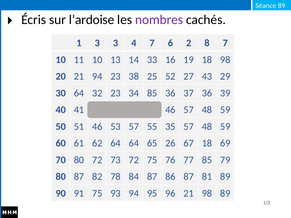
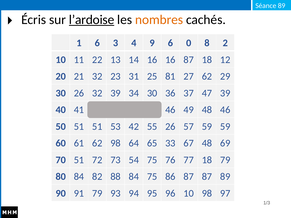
l’ardoise underline: none -> present
nombres colour: purple -> orange
1 3: 3 -> 6
4 7: 7 -> 9
2: 2 -> 0
8 7: 7 -> 2
11 10: 10 -> 22
14 33: 33 -> 16
16 19: 19 -> 87
18 98: 98 -> 12
21 94: 94 -> 32
38: 38 -> 31
52: 52 -> 81
27 43: 43 -> 62
30 64: 64 -> 26
32 23: 23 -> 39
34 85: 85 -> 30
37 36: 36 -> 47
46 57: 57 -> 49
59 at (225, 110): 59 -> 46
51 46: 46 -> 51
53 57: 57 -> 42
55 35: 35 -> 26
48 at (207, 127): 48 -> 59
62 64: 64 -> 98
26: 26 -> 33
67 18: 18 -> 48
70 80: 80 -> 51
73 72: 72 -> 54
77 85: 85 -> 18
80 87: 87 -> 84
78: 78 -> 88
84 87: 87 -> 75
87 81: 81 -> 87
91 75: 75 -> 79
96 21: 21 -> 10
98 89: 89 -> 97
